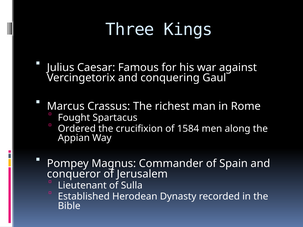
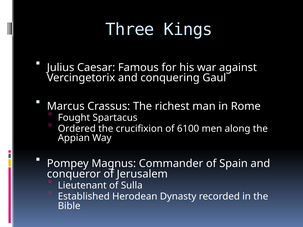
1584: 1584 -> 6100
